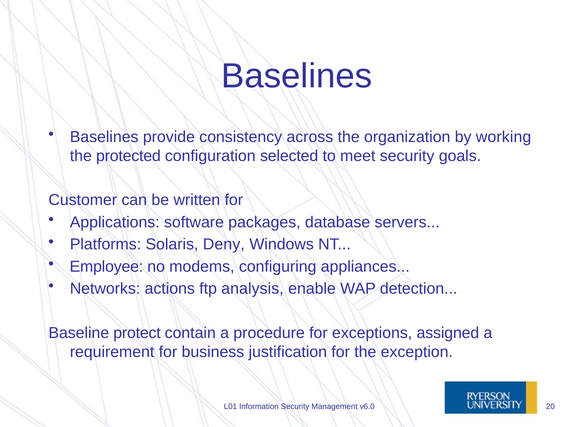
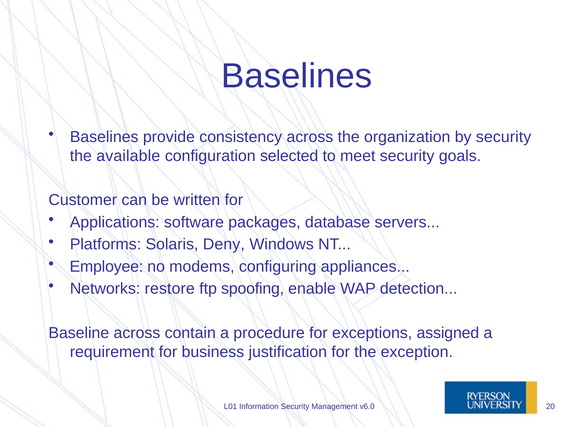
by working: working -> security
protected: protected -> available
actions: actions -> restore
analysis: analysis -> spoofing
Baseline protect: protect -> across
